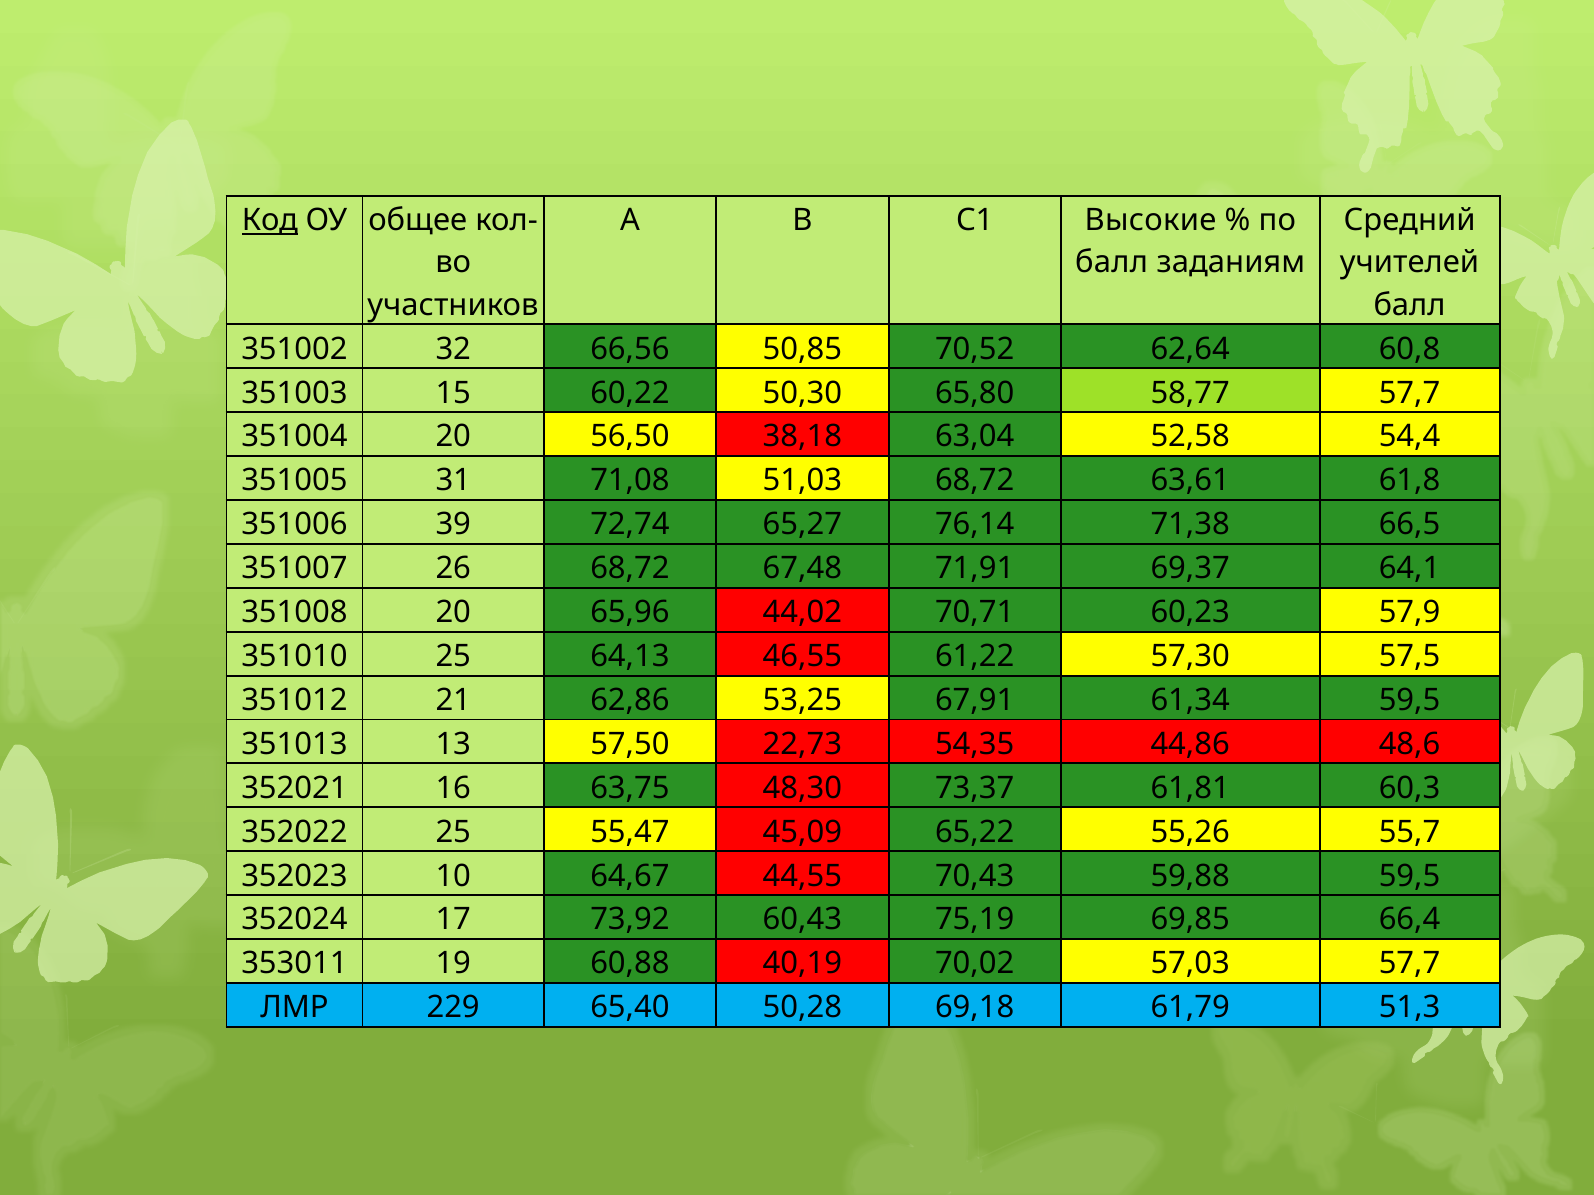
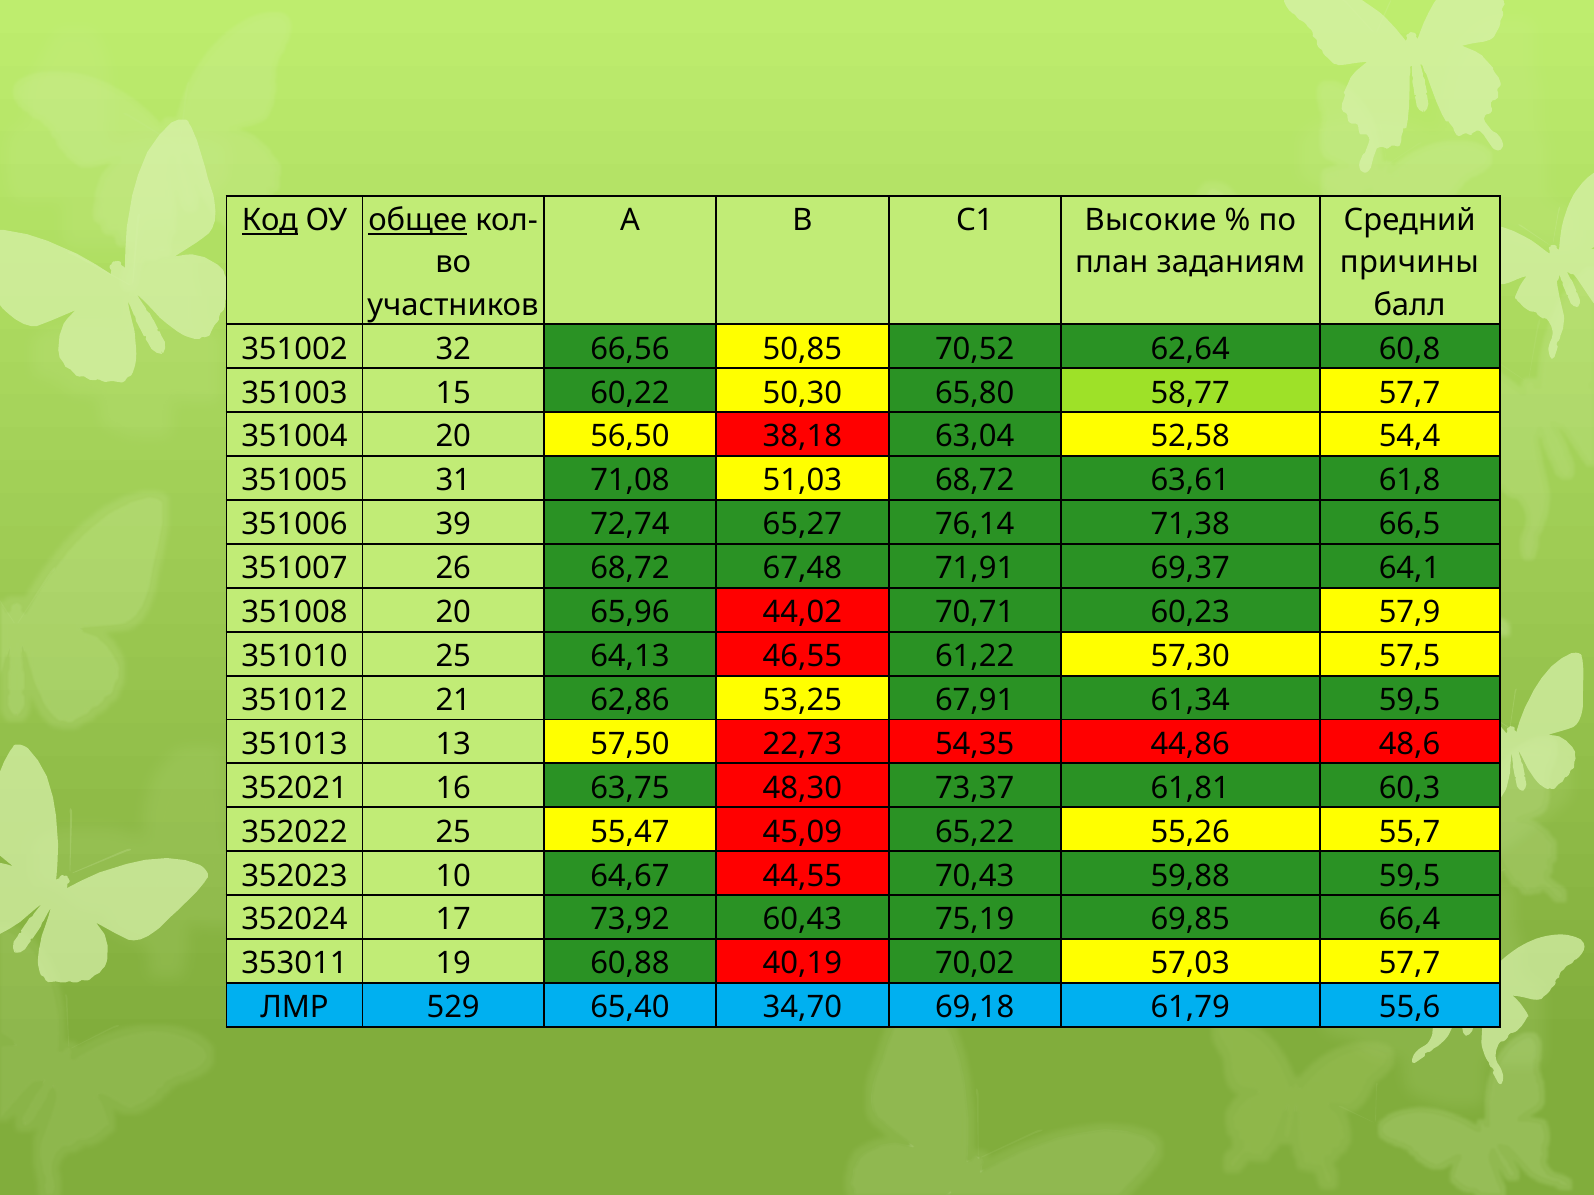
общее underline: none -> present
балл at (1112, 263): балл -> план
учителей: учителей -> причины
229: 229 -> 529
50,28: 50,28 -> 34,70
51,3: 51,3 -> 55,6
